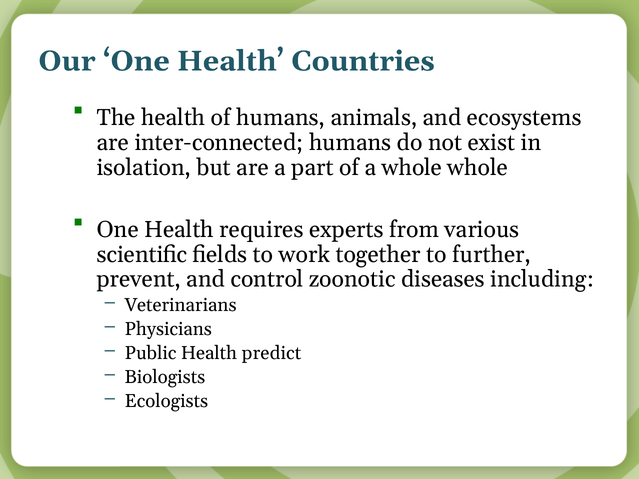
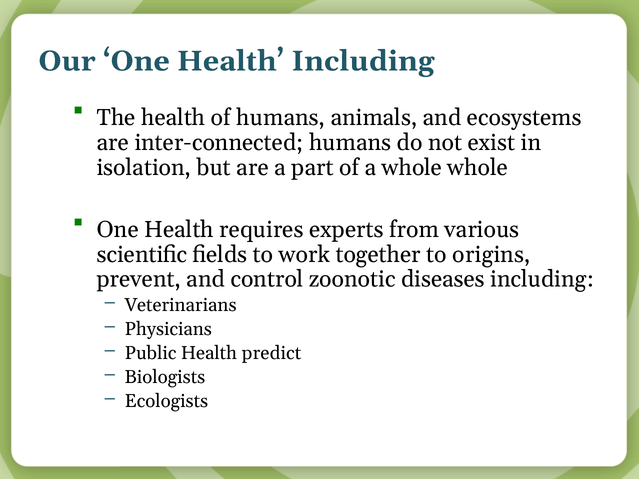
Health Countries: Countries -> Including
further: further -> origins
